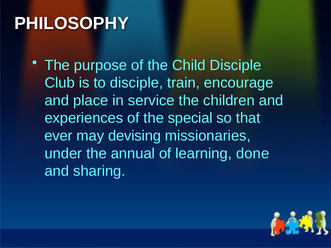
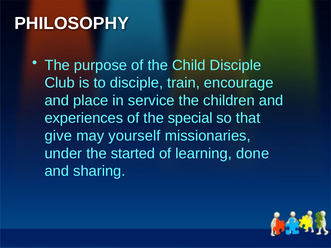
ever: ever -> give
devising: devising -> yourself
annual: annual -> started
